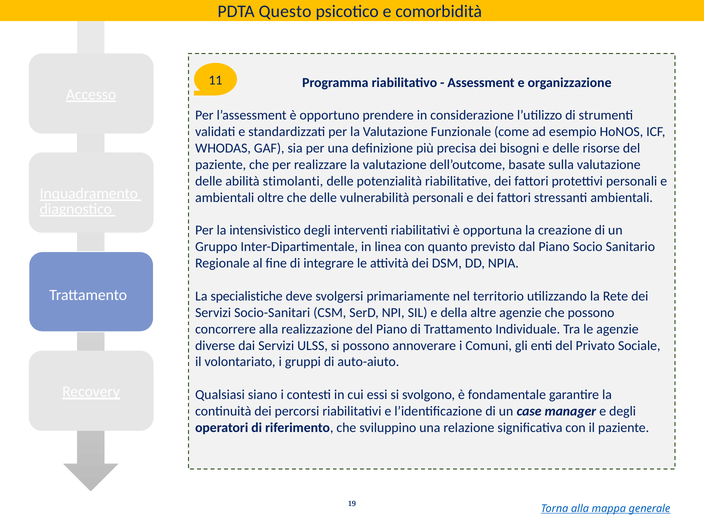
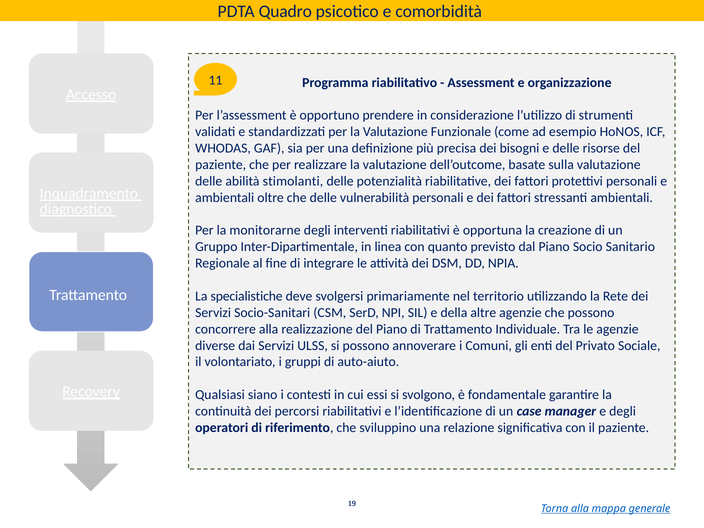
Questo: Questo -> Quadro
intensivistico: intensivistico -> monitorarne
